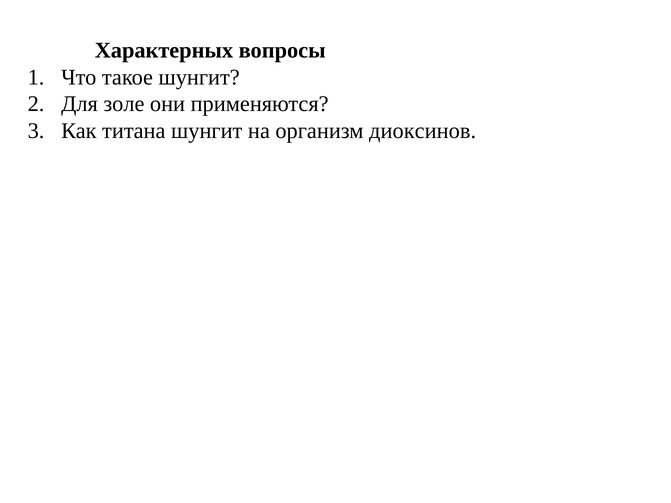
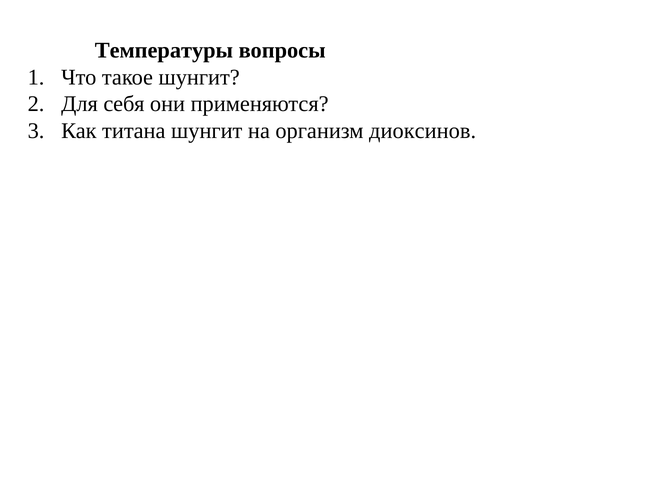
Характерных: Характерных -> Температуры
золе: золе -> себя
